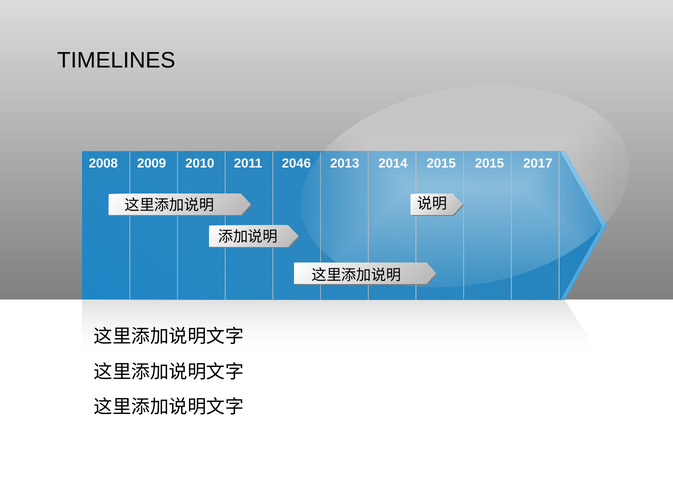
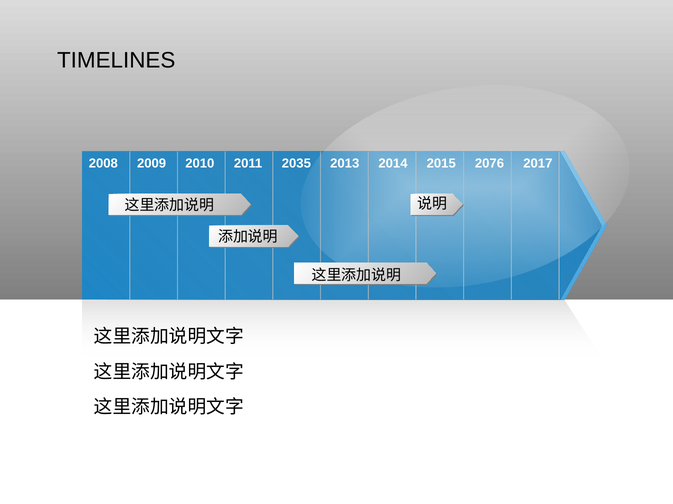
2046: 2046 -> 2035
2015 at (489, 164): 2015 -> 2076
